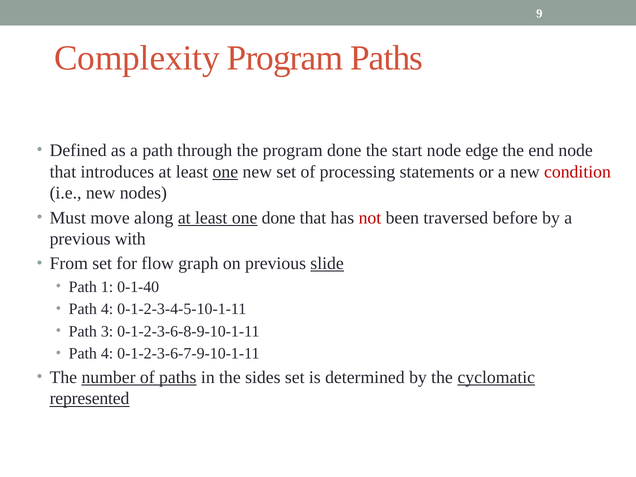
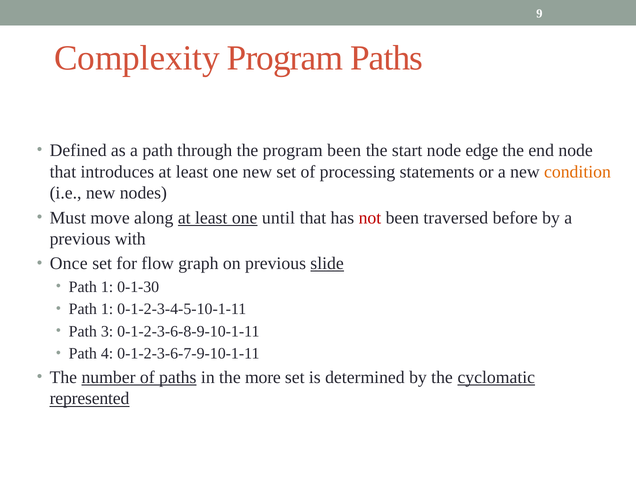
program done: done -> been
one at (225, 172) underline: present -> none
condition colour: red -> orange
one done: done -> until
From: From -> Once
0-1-40: 0-1-40 -> 0-1-30
4 at (107, 309): 4 -> 1
sides: sides -> more
